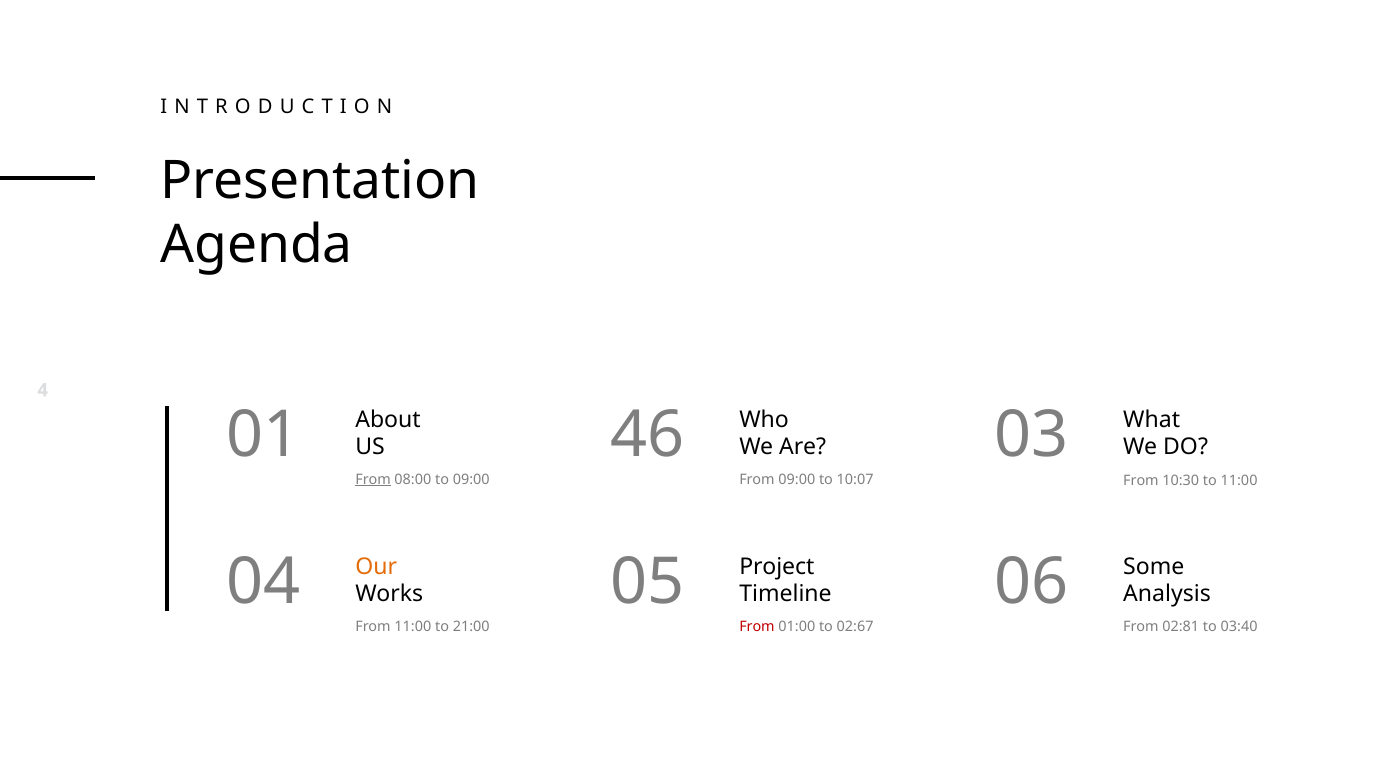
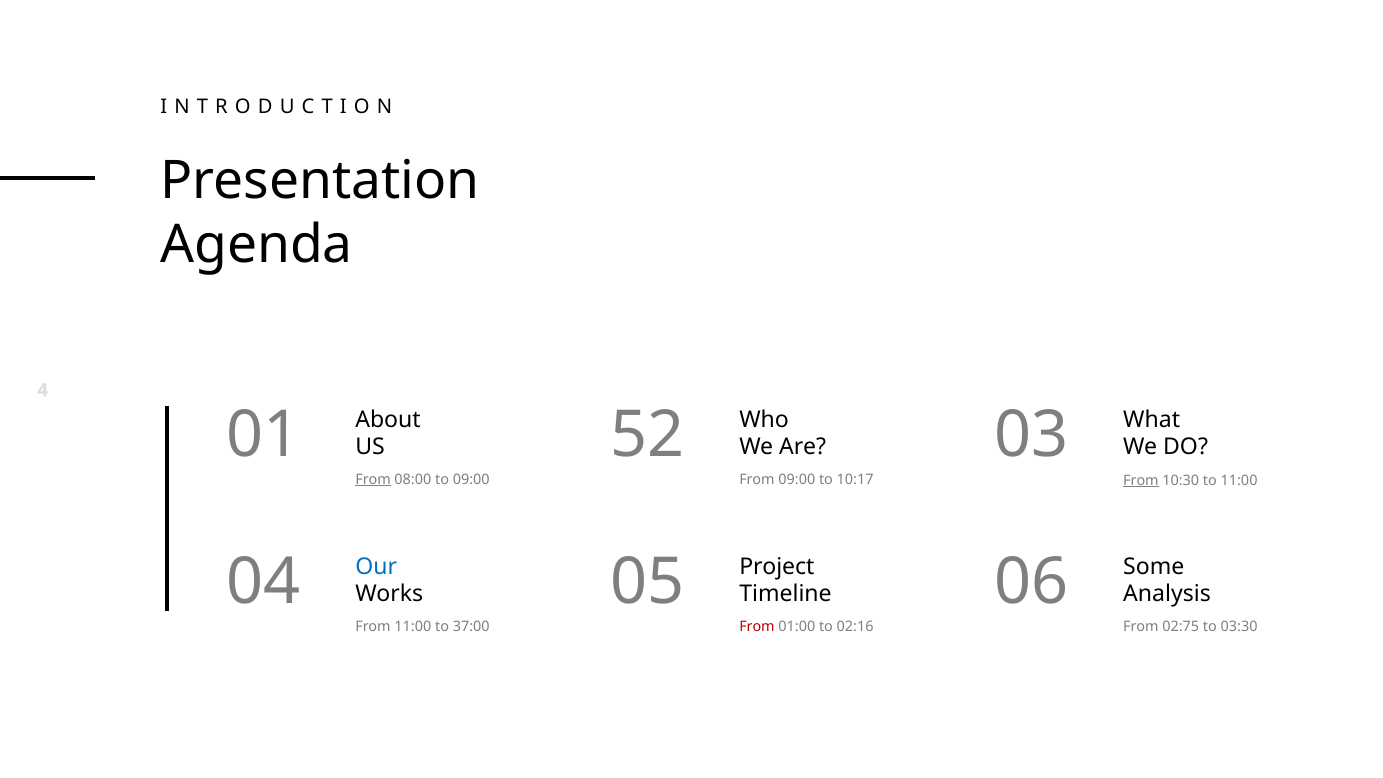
46: 46 -> 52
10:07: 10:07 -> 10:17
From at (1141, 480) underline: none -> present
Our colour: orange -> blue
21:00: 21:00 -> 37:00
02:67: 02:67 -> 02:16
02:81: 02:81 -> 02:75
03:40: 03:40 -> 03:30
